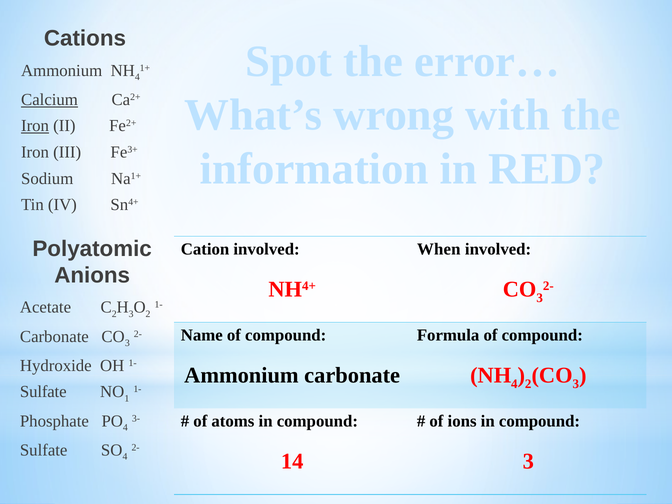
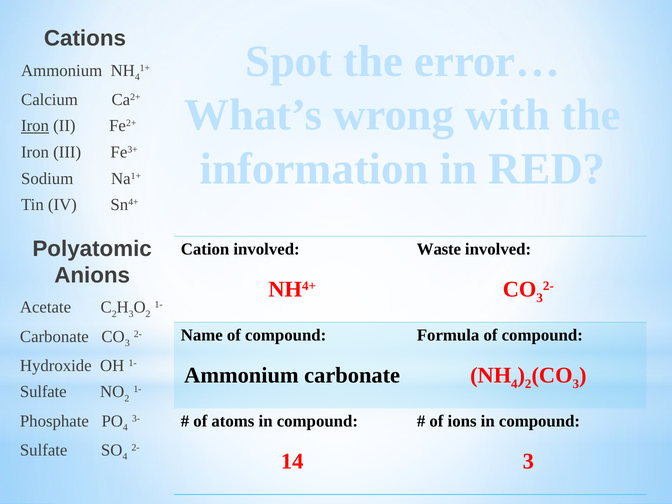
Calcium underline: present -> none
When: When -> Waste
1 at (127, 398): 1 -> 2
